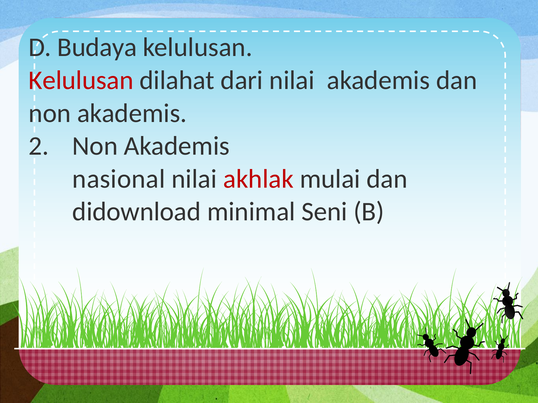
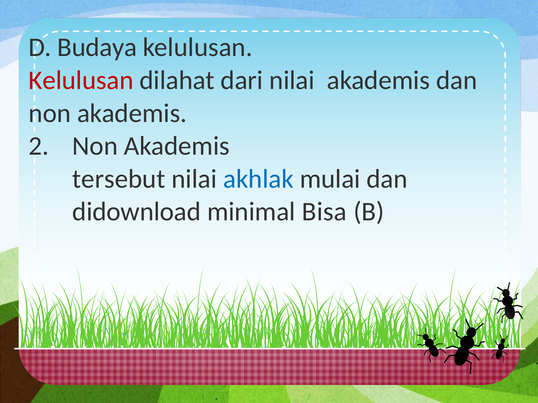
nasional: nasional -> tersebut
akhlak colour: red -> blue
Seni: Seni -> Bisa
